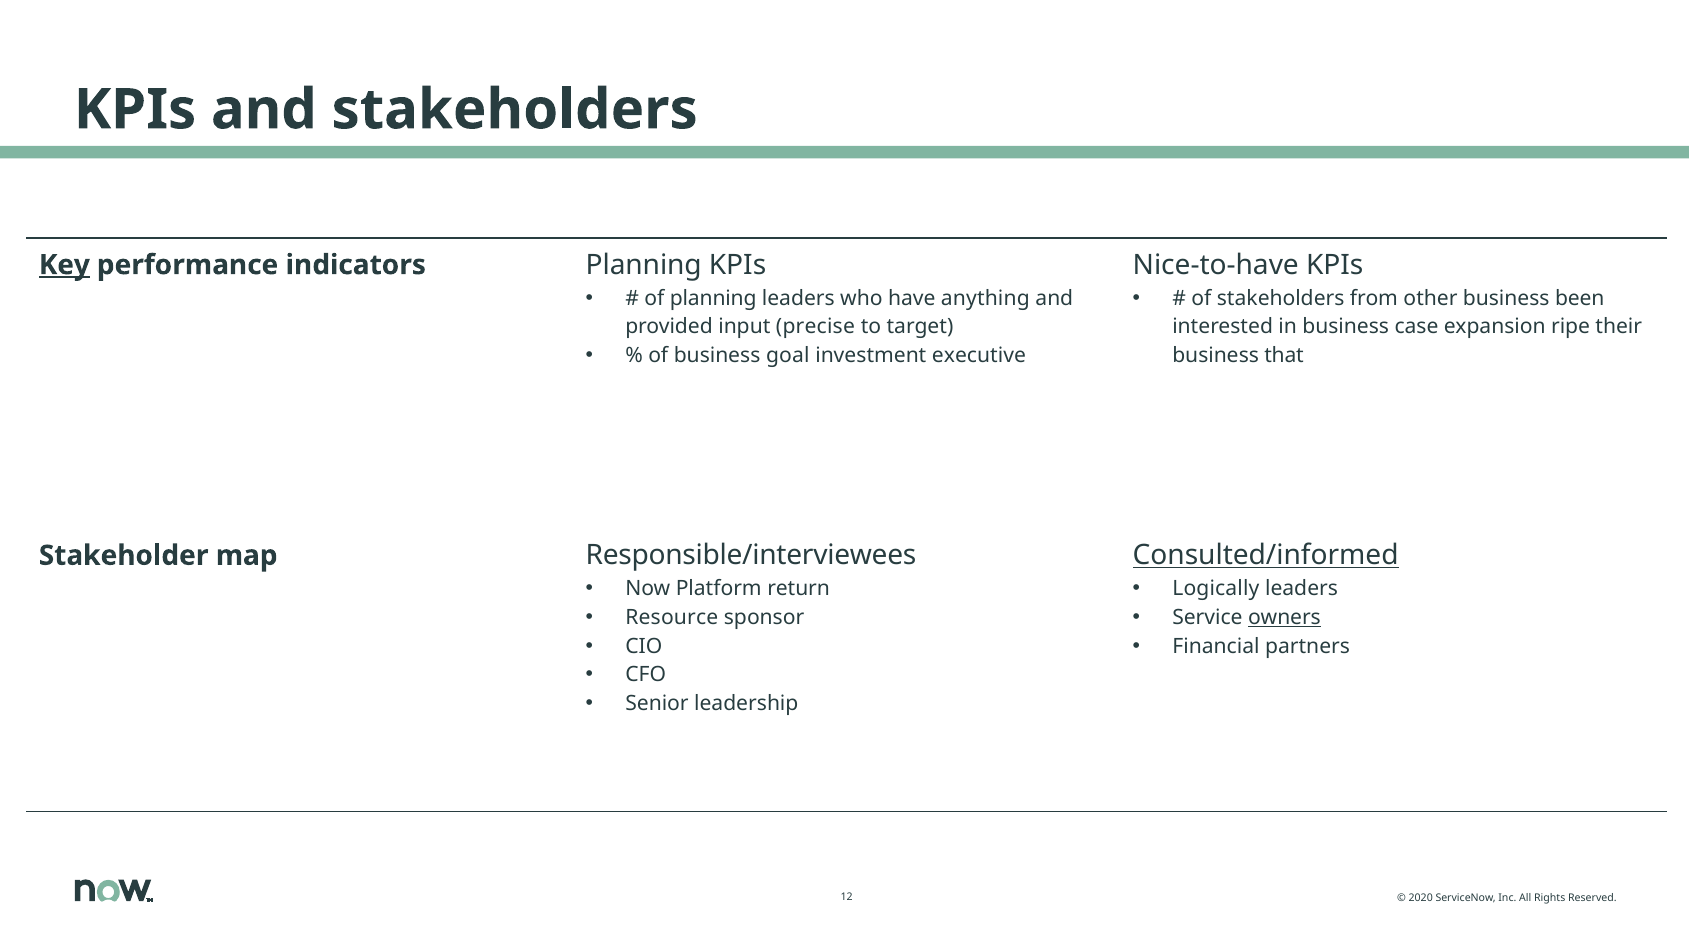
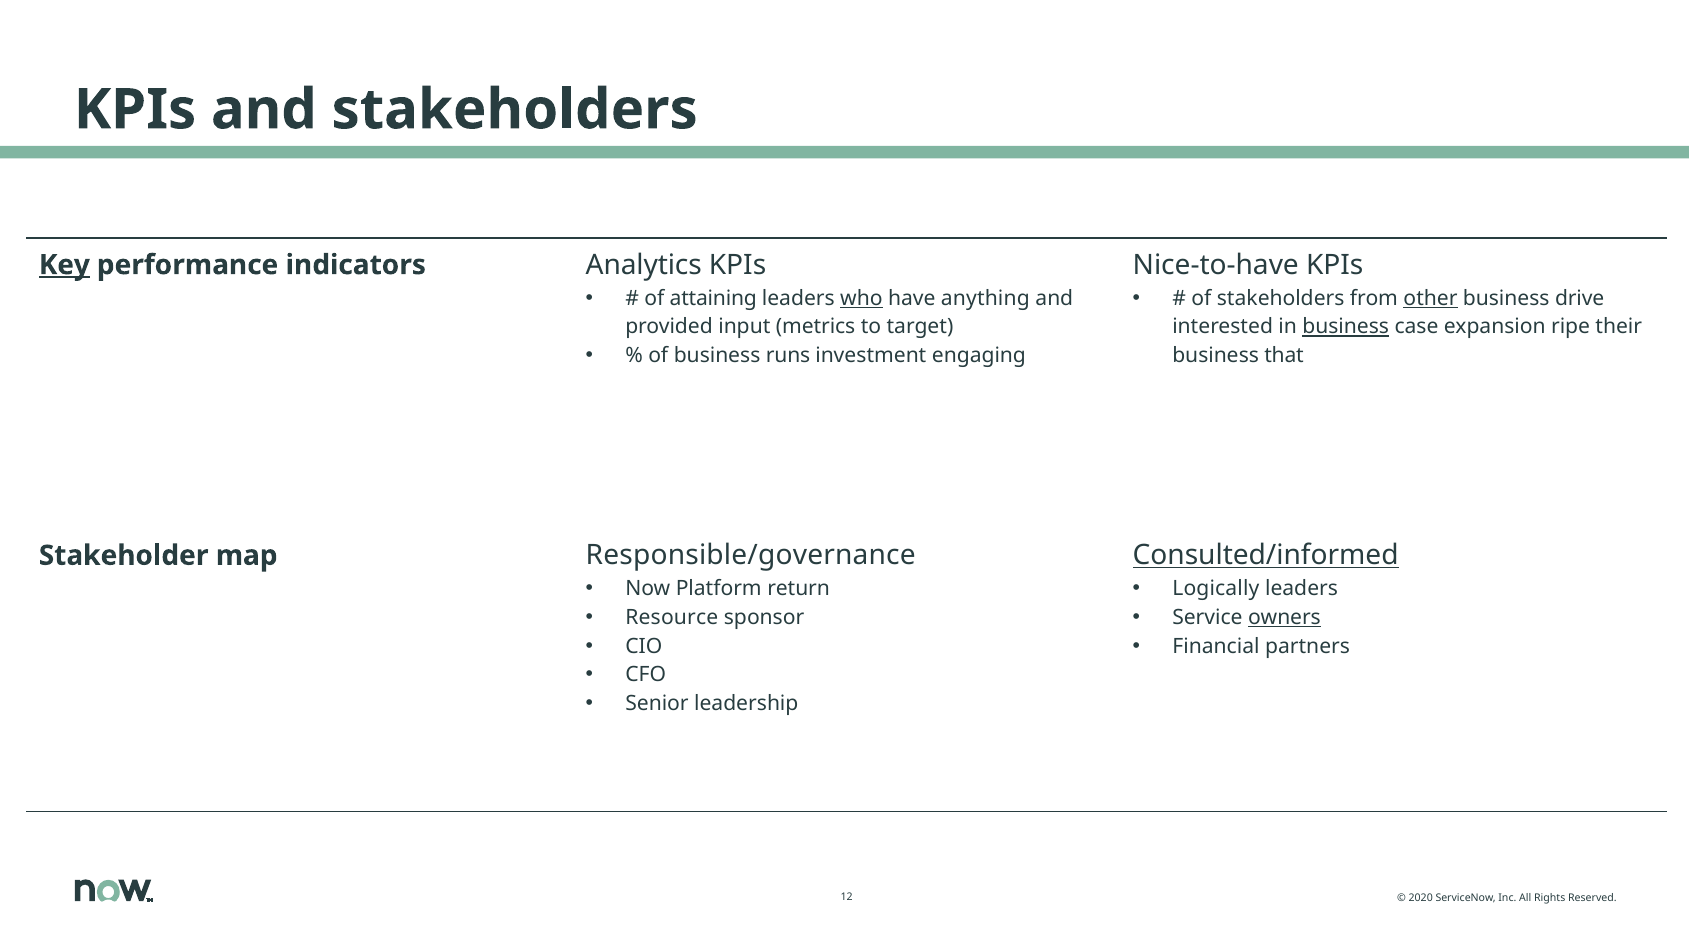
indicators Planning: Planning -> Analytics
of planning: planning -> attaining
who underline: none -> present
other underline: none -> present
been: been -> drive
precise: precise -> metrics
business at (1346, 327) underline: none -> present
goal: goal -> runs
executive: executive -> engaging
Responsible/interviewees: Responsible/interviewees -> Responsible/governance
